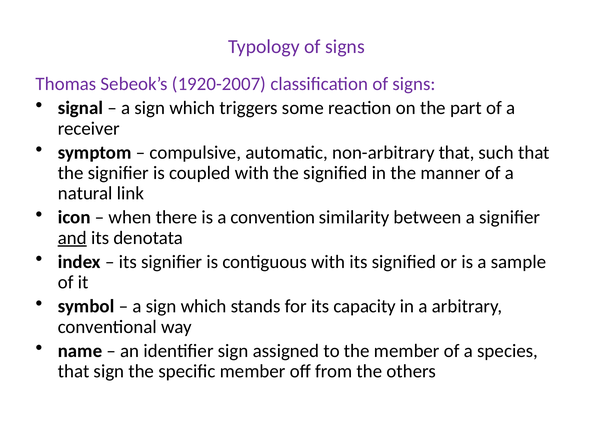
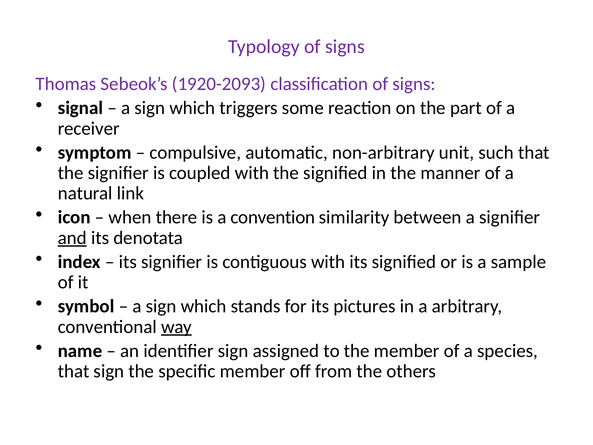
1920-2007: 1920-2007 -> 1920-2093
non-arbitrary that: that -> unit
capacity: capacity -> pictures
way underline: none -> present
